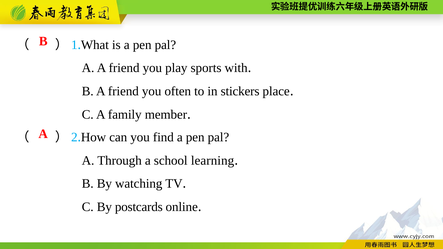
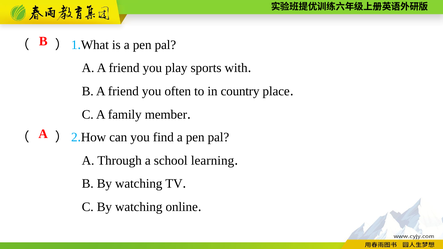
stickers: stickers -> country
C By postcards: postcards -> watching
